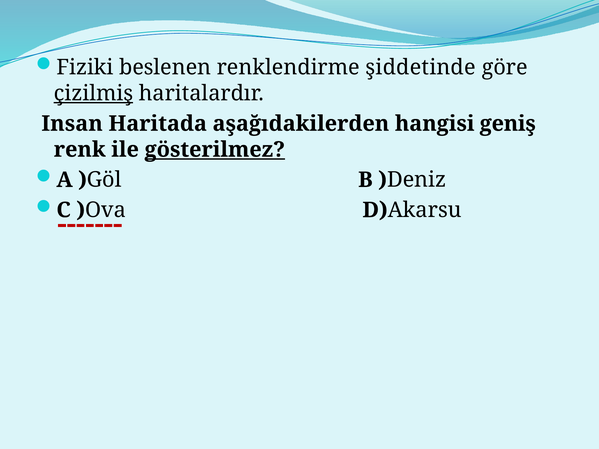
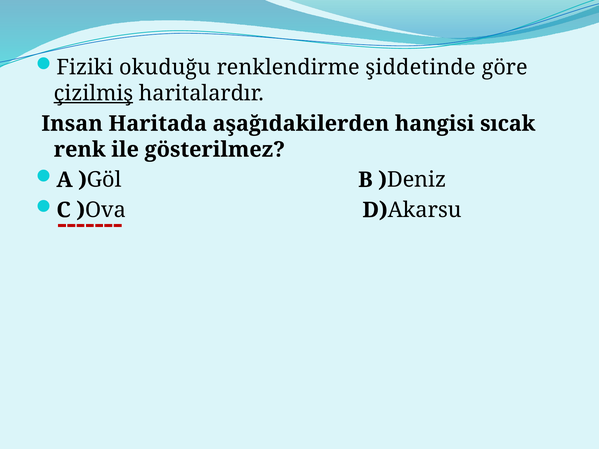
beslenen: beslenen -> okuduğu
geniş: geniş -> sıcak
gösterilmez underline: present -> none
